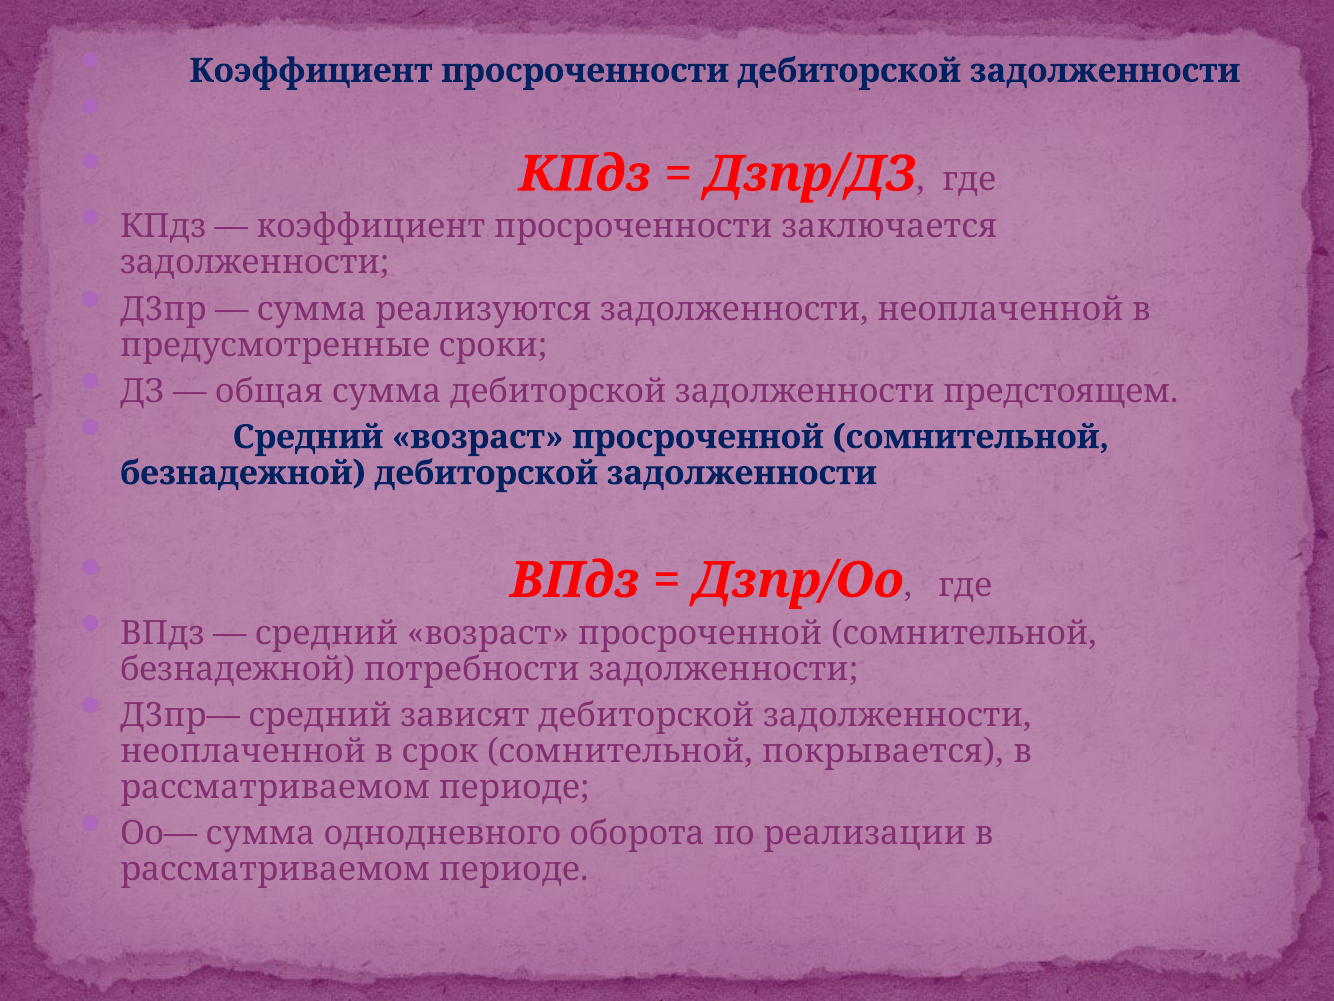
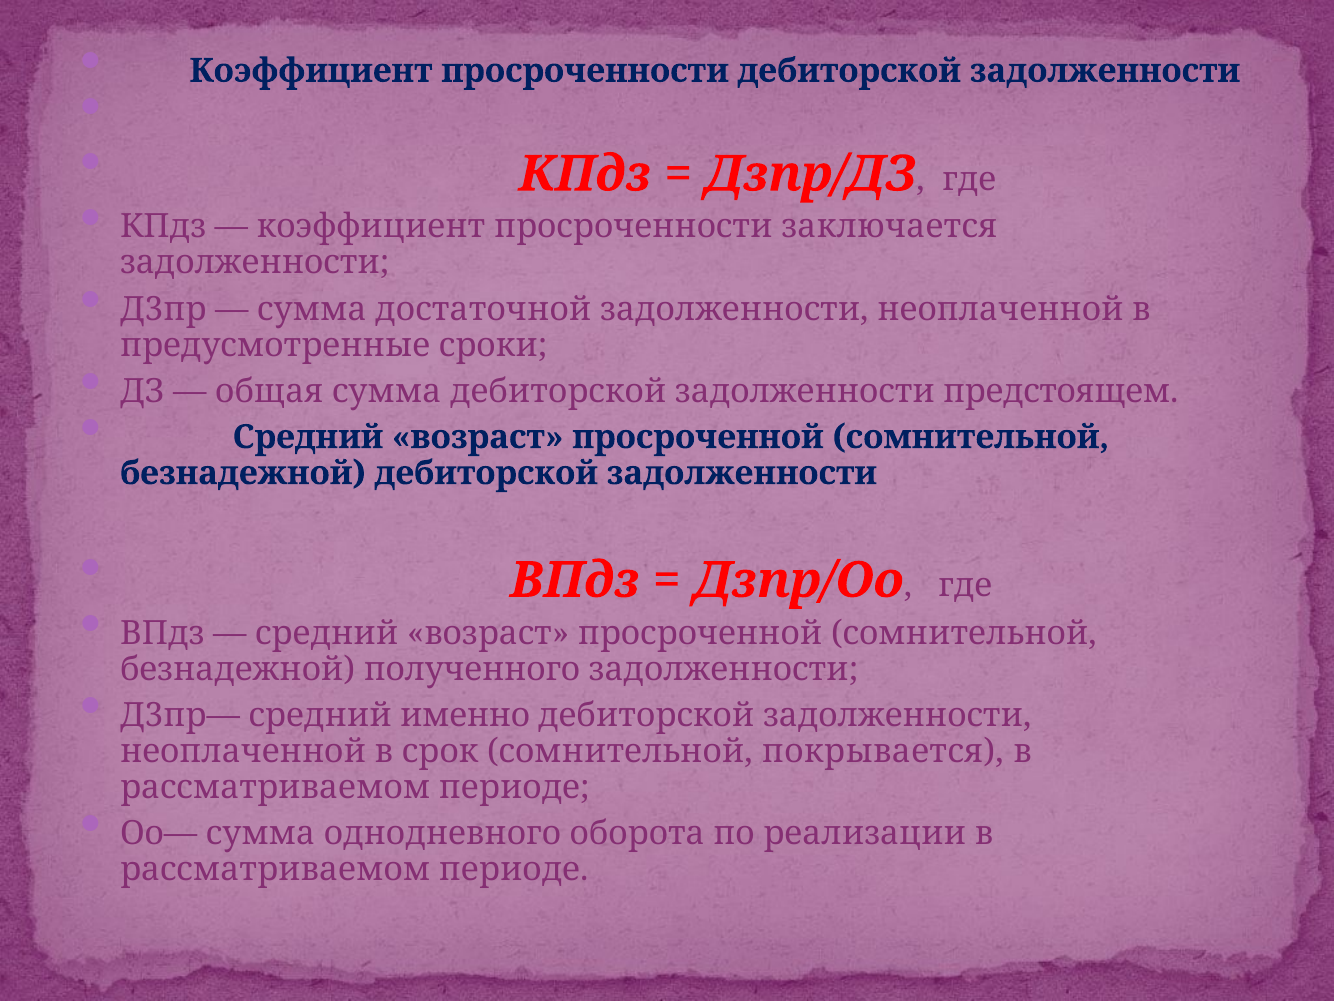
реализуются: реализуются -> достаточной
потребности: потребности -> полученного
зависят: зависят -> именно
